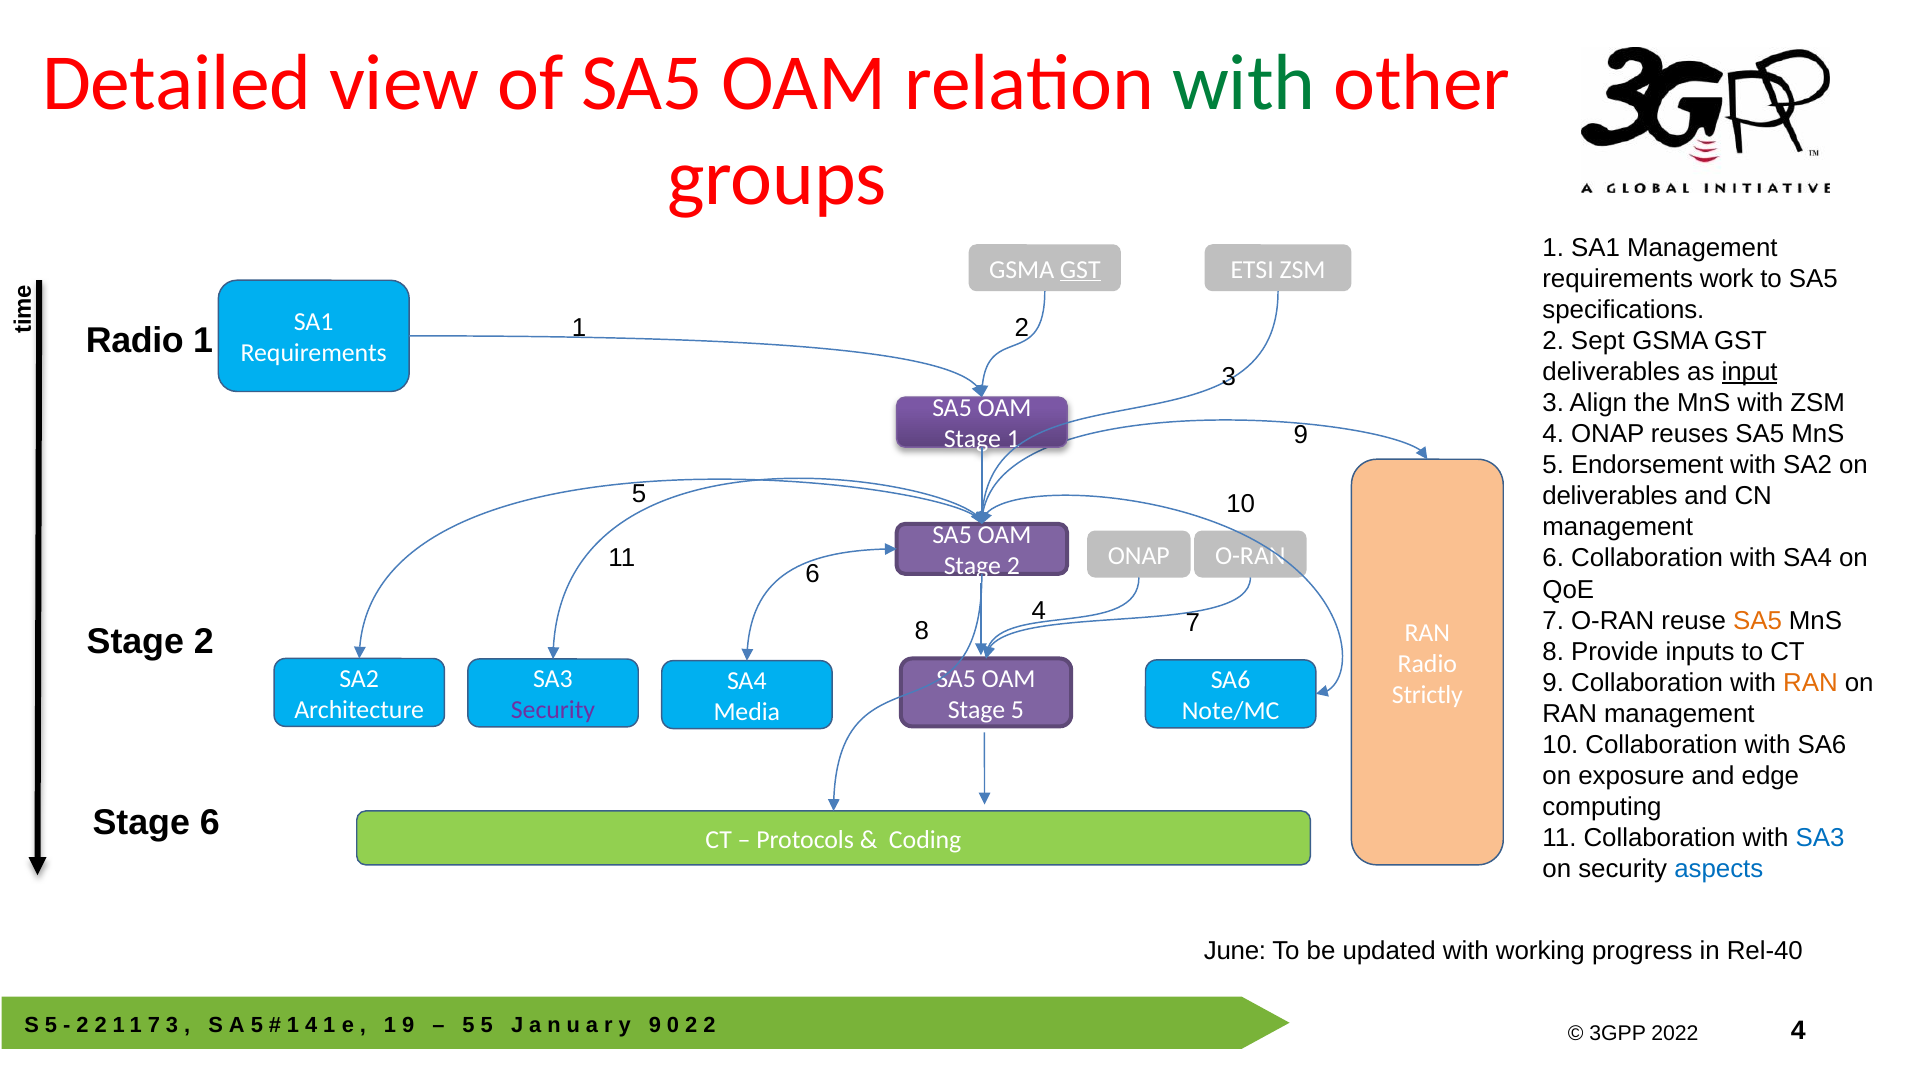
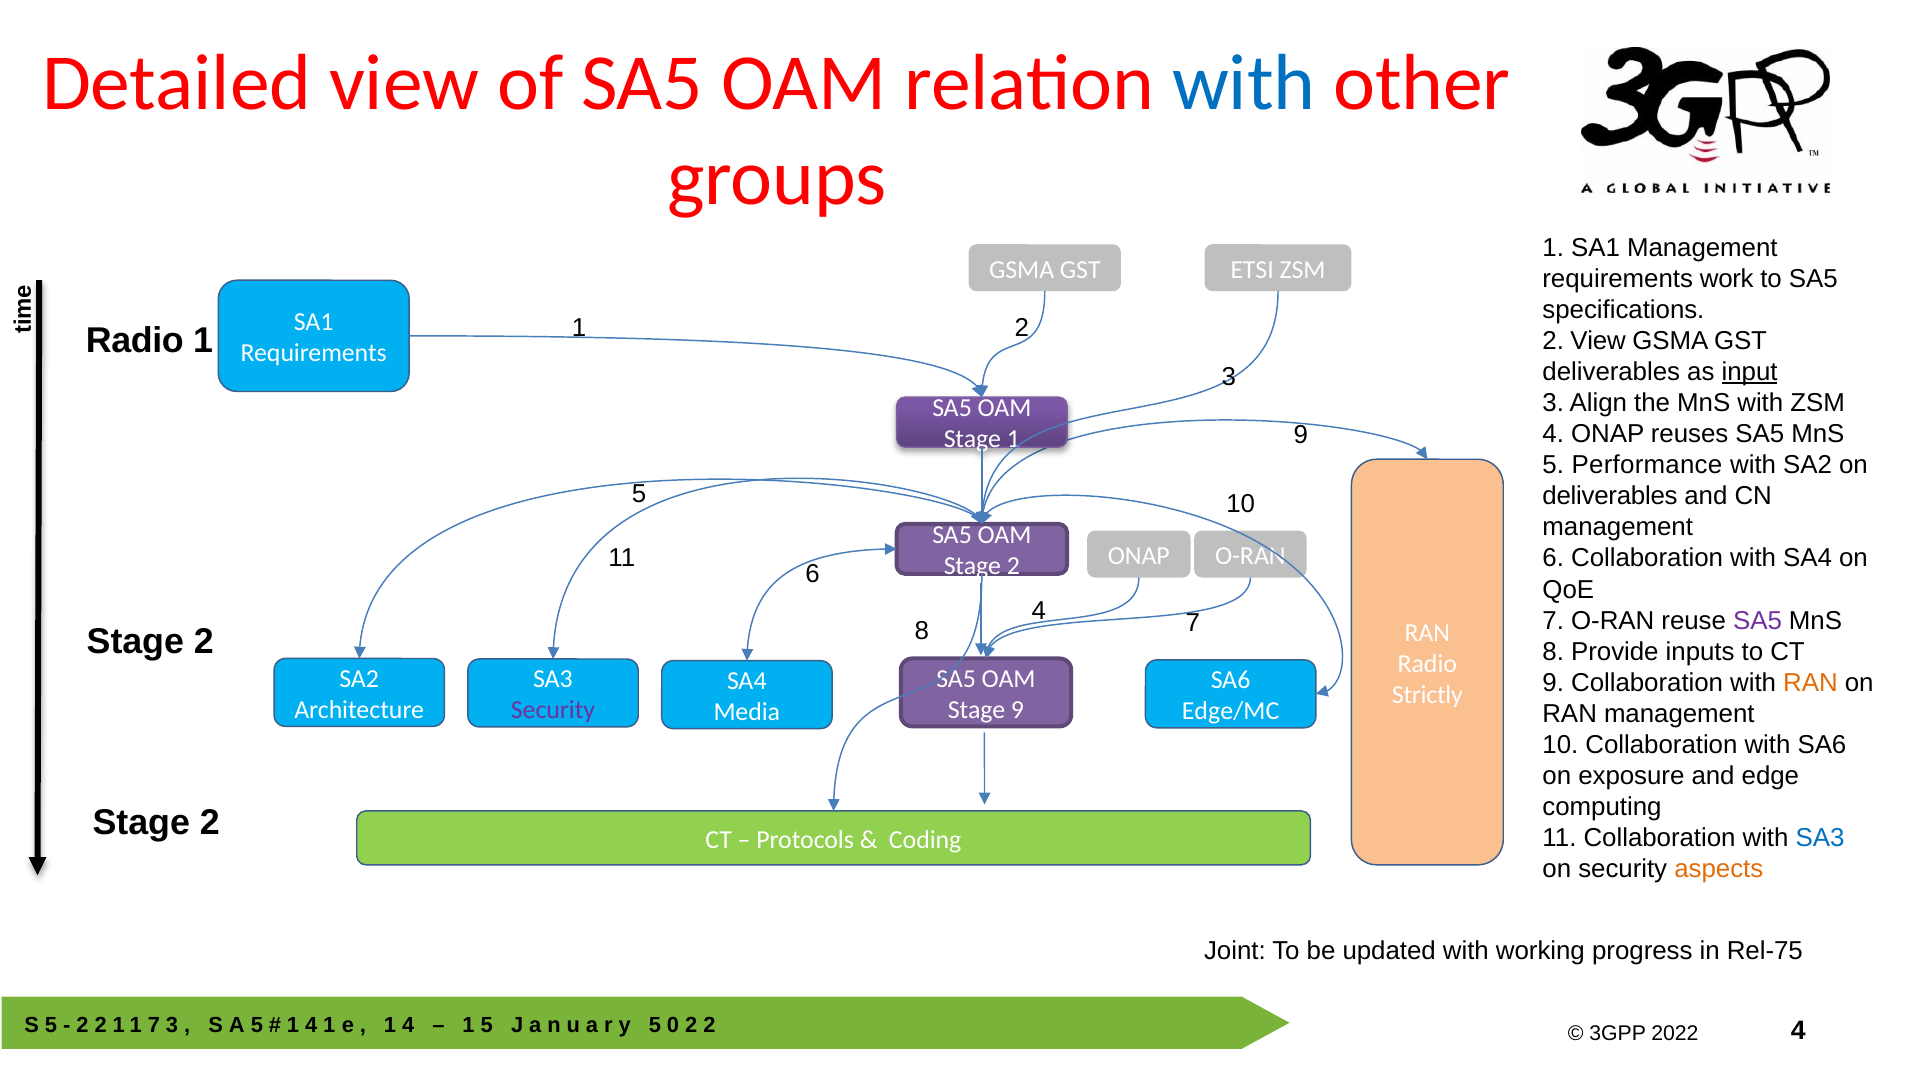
with at (1244, 83) colour: green -> blue
GST at (1080, 269) underline: present -> none
2 Sept: Sept -> View
Endorsement: Endorsement -> Performance
SA5 at (1757, 620) colour: orange -> purple
Stage 5: 5 -> 9
Note/MC: Note/MC -> Edge/MC
6 at (210, 822): 6 -> 2
aspects colour: blue -> orange
June: June -> Joint
Rel-40: Rel-40 -> Rel-75
9 at (408, 1025): 9 -> 4
5 at (469, 1025): 5 -> 1
9 at (655, 1025): 9 -> 5
